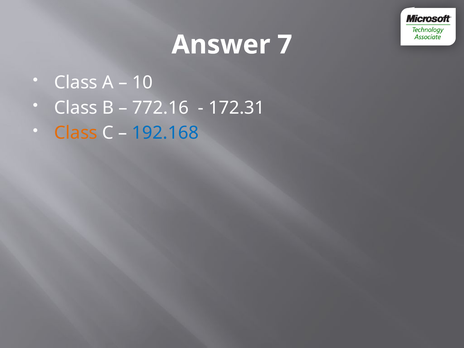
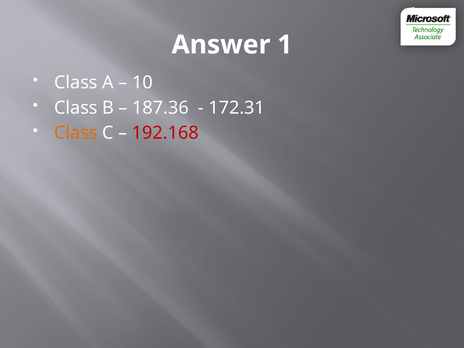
7: 7 -> 1
772.16: 772.16 -> 187.36
192.168 colour: blue -> red
